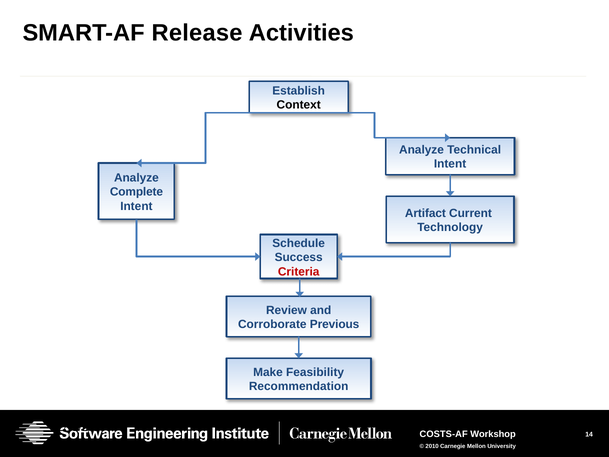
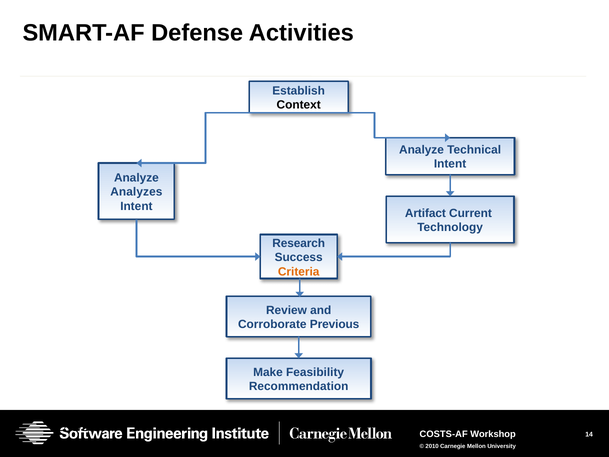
Release: Release -> Defense
Complete: Complete -> Analyzes
Schedule: Schedule -> Research
Criteria colour: red -> orange
